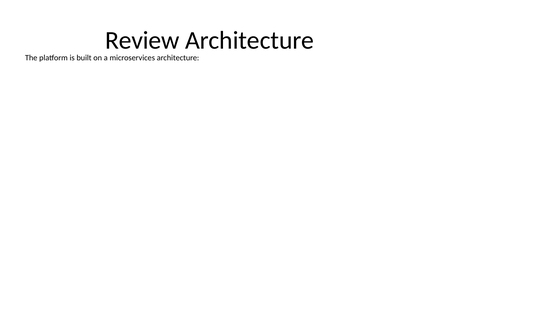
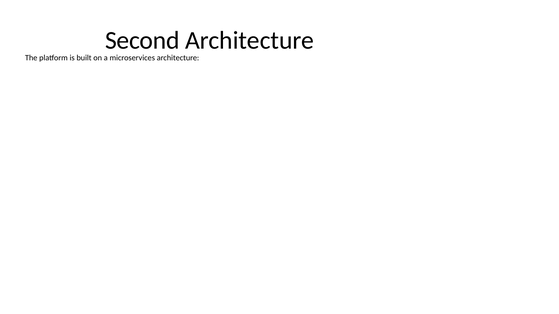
Review: Review -> Second
